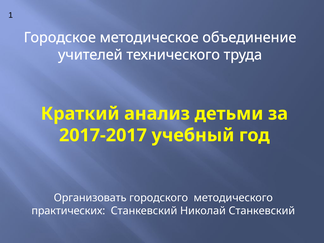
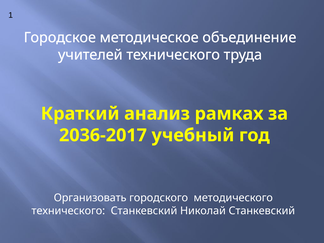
детьми: детьми -> рамках
2017-2017: 2017-2017 -> 2036-2017
практических at (68, 211): практических -> технического
